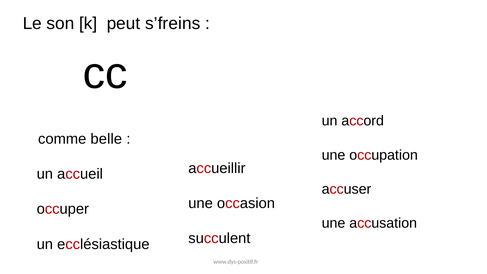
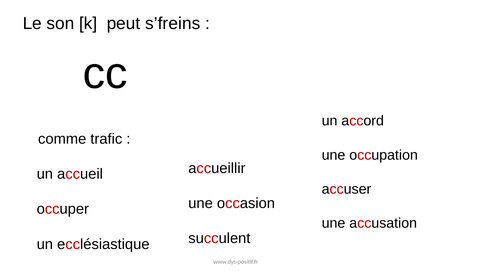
belle: belle -> trafic
